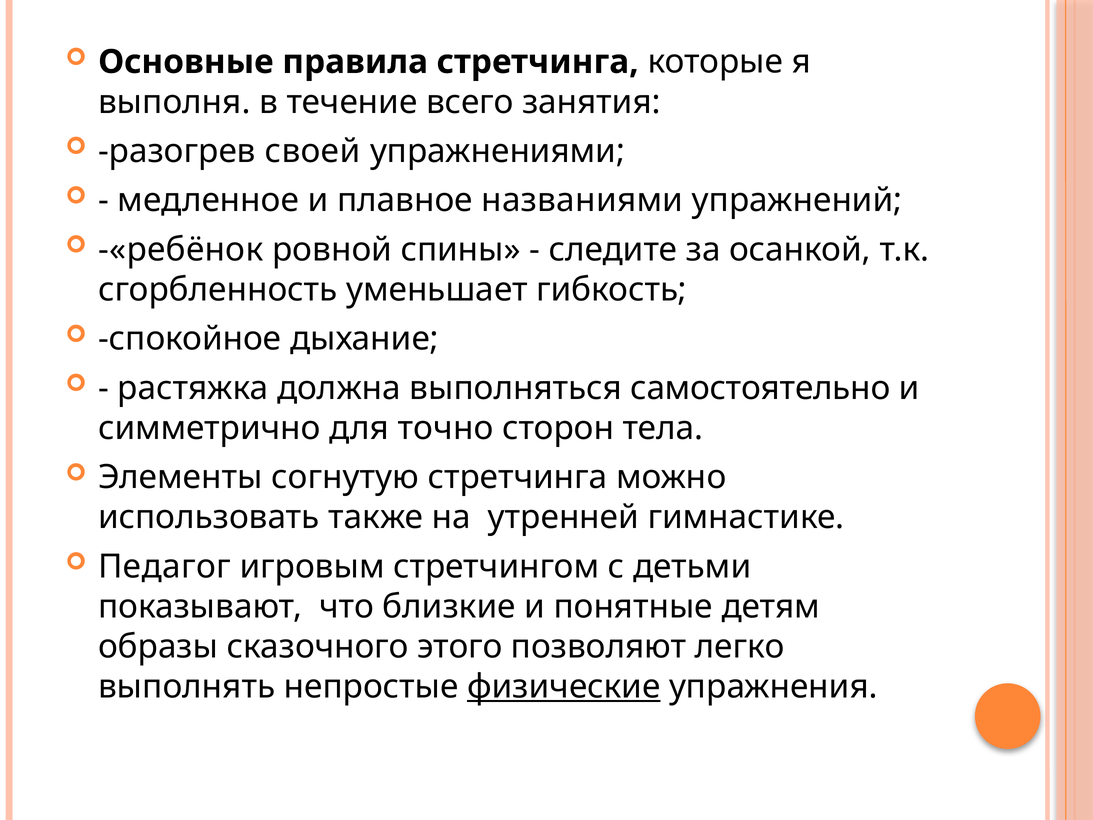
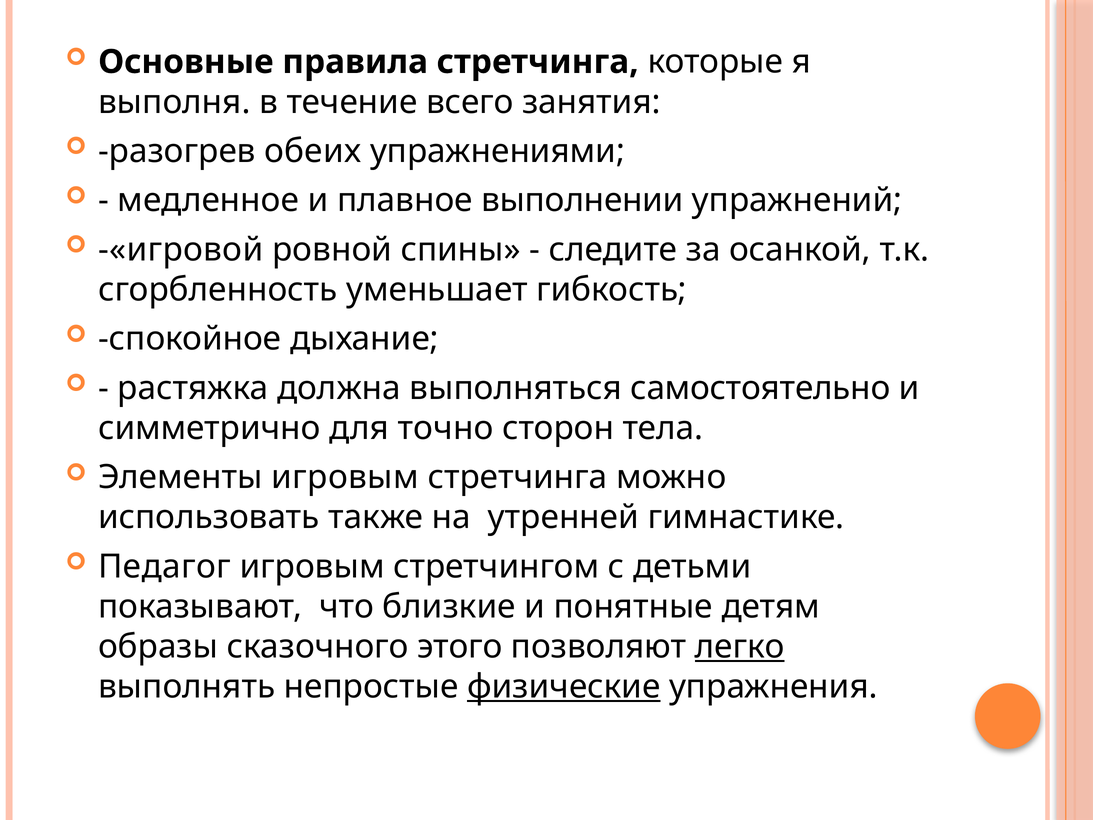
своей: своей -> обеих
названиями: названиями -> выполнении
-«ребёнок: -«ребёнок -> -«игровой
Элементы согнутую: согнутую -> игровым
легко underline: none -> present
